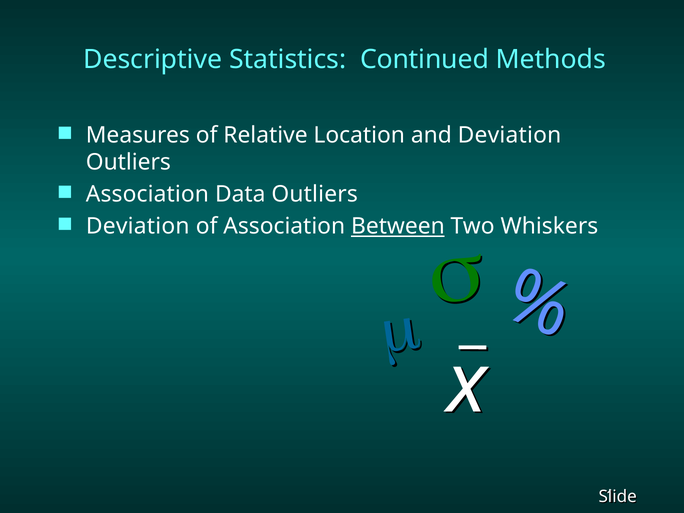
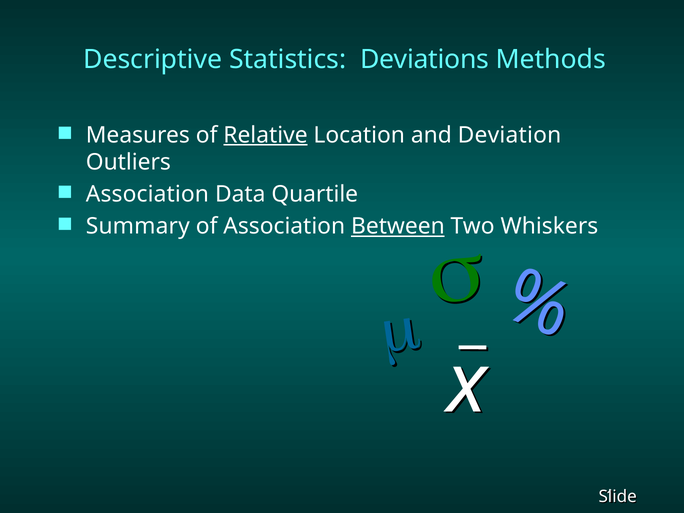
Continued: Continued -> Deviations
Relative underline: none -> present
Data Outliers: Outliers -> Quartile
Deviation at (138, 226): Deviation -> Summary
